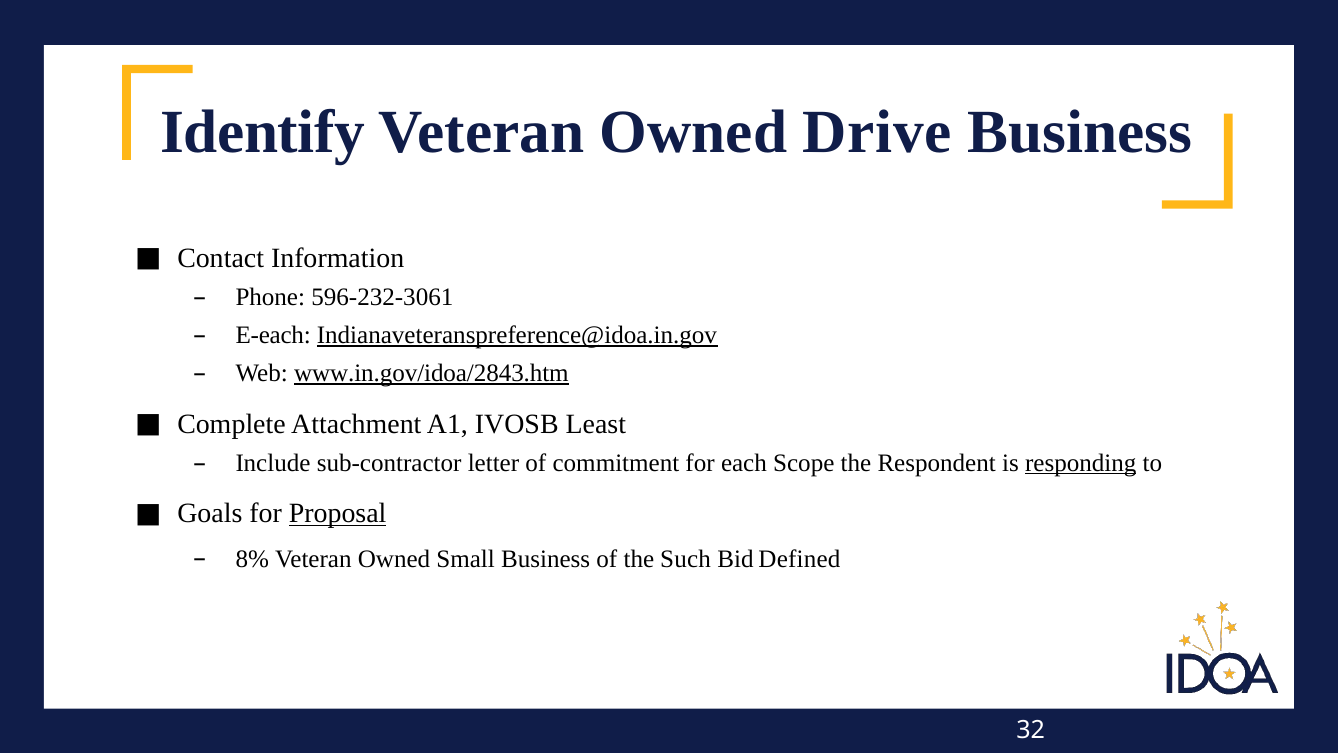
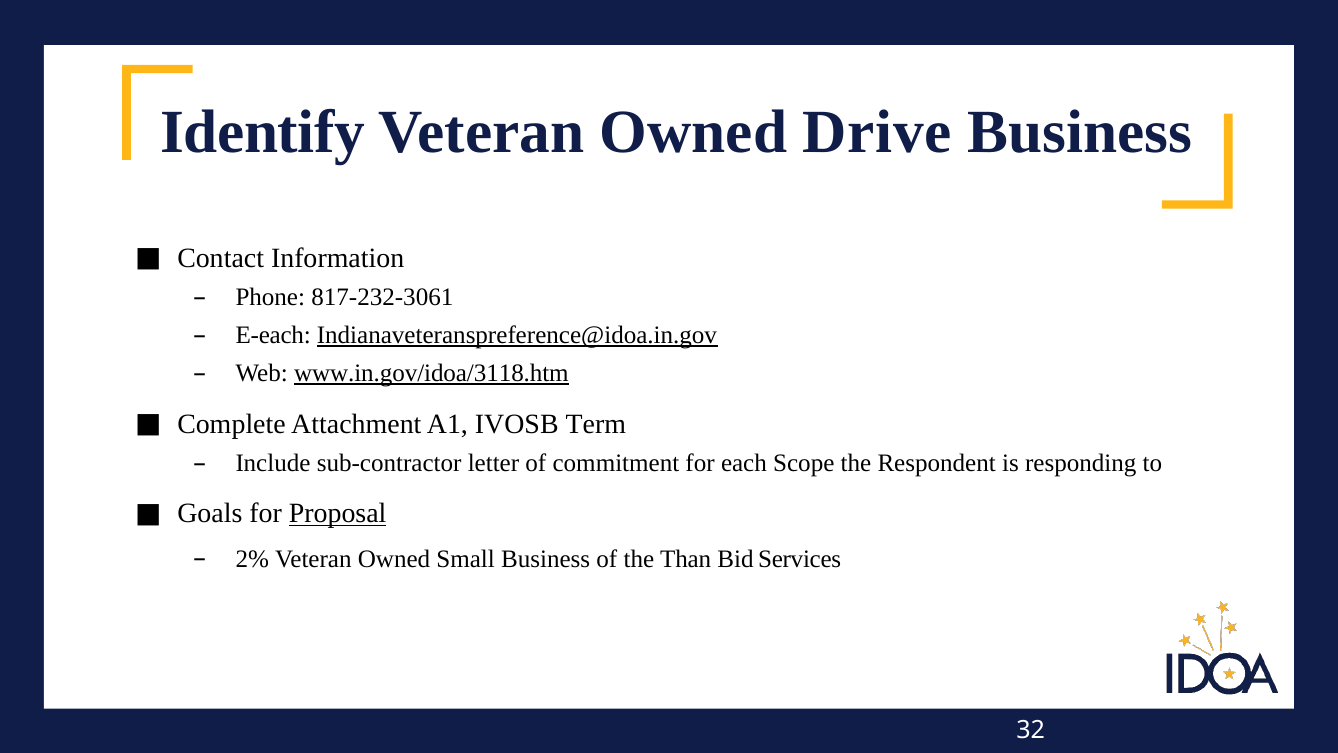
596-232-3061: 596-232-3061 -> 817-232-3061
www.in.gov/idoa/2843.htm: www.in.gov/idoa/2843.htm -> www.in.gov/idoa/3118.htm
Least: Least -> Term
responding underline: present -> none
8%: 8% -> 2%
Such: Such -> Than
Defined: Defined -> Services
